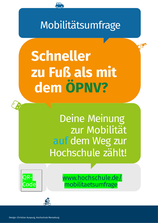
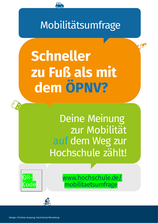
ÖPNV colour: green -> blue
